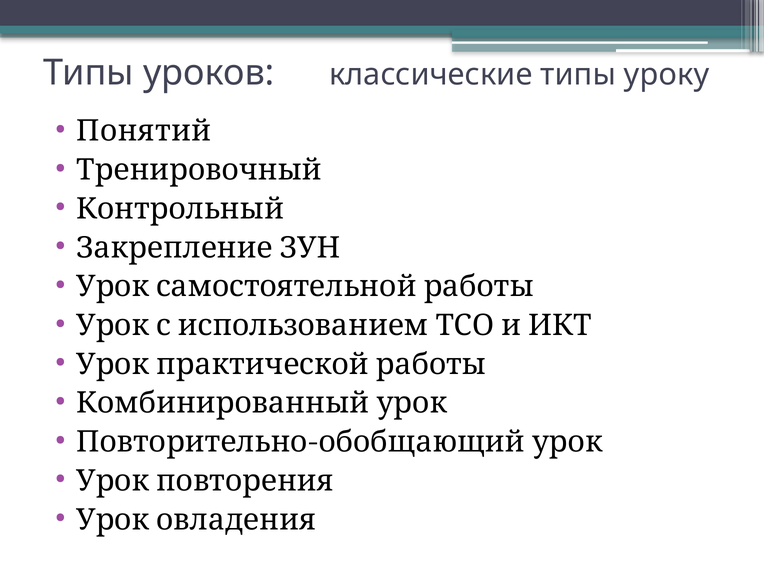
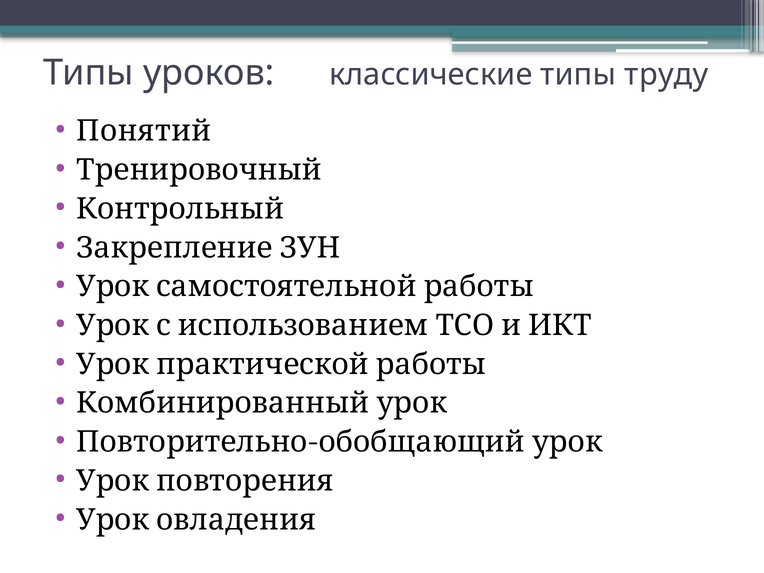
уроку: уроку -> труду
